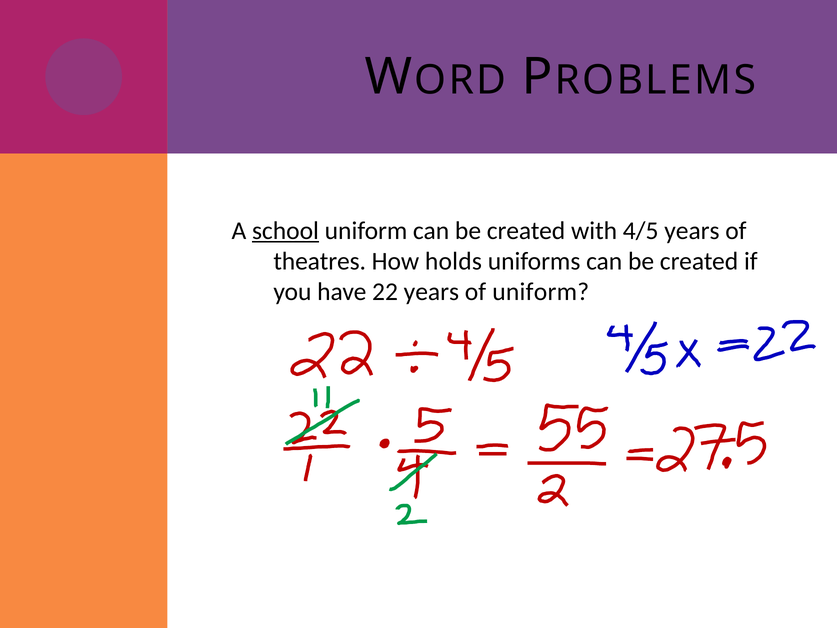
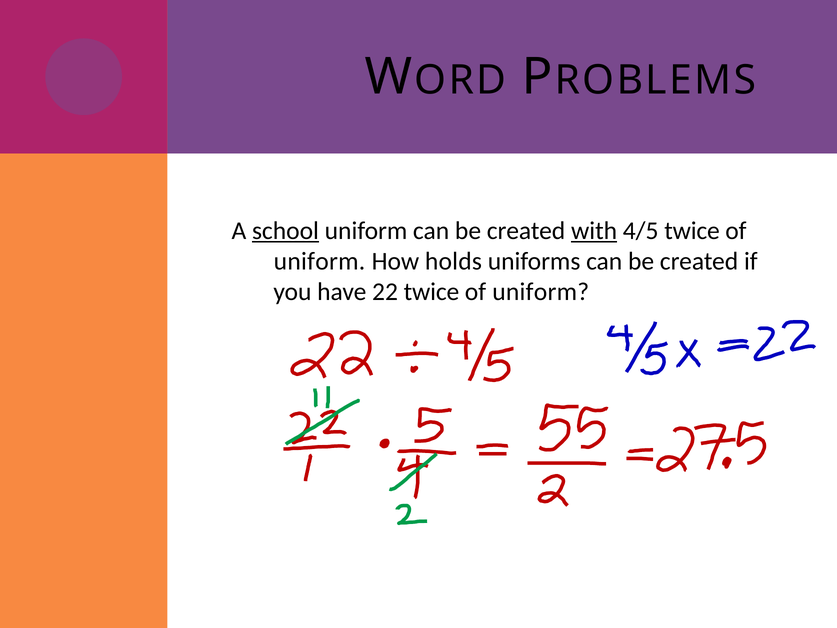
with underline: none -> present
4/5 years: years -> twice
theatres at (320, 261): theatres -> uniform
22 years: years -> twice
